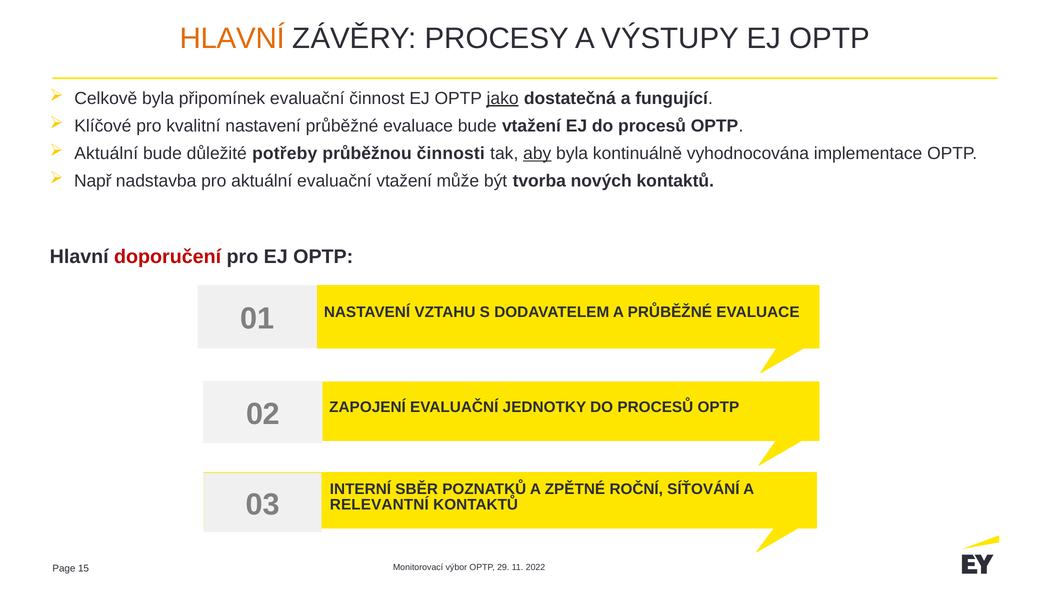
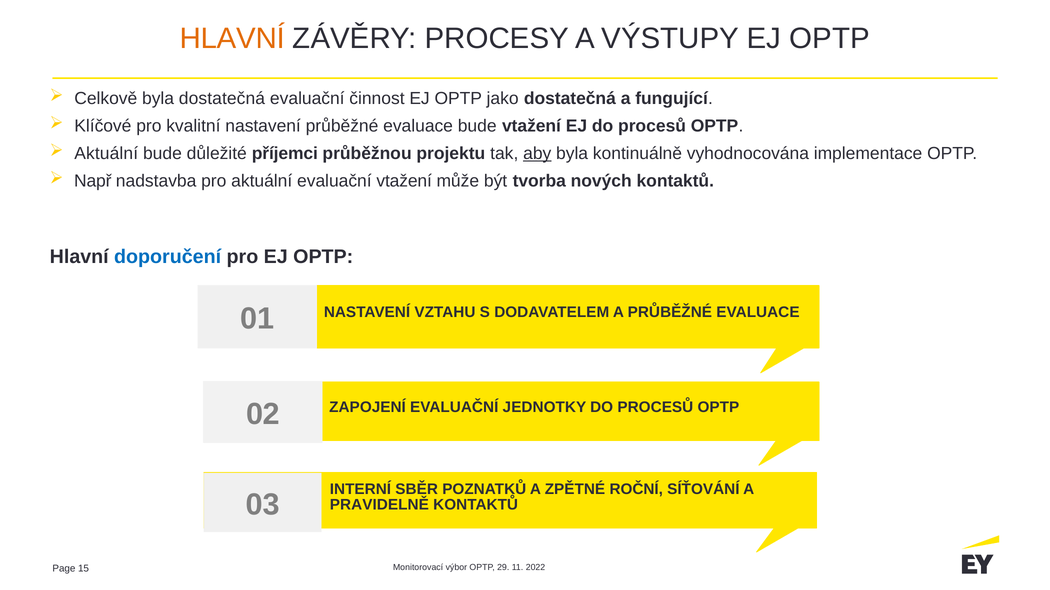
byla připomínek: připomínek -> dostatečná
jako underline: present -> none
potřeby: potřeby -> příjemci
činnosti: činnosti -> projektu
doporučení colour: red -> blue
RELEVANTNÍ: RELEVANTNÍ -> PRAVIDELNĚ
